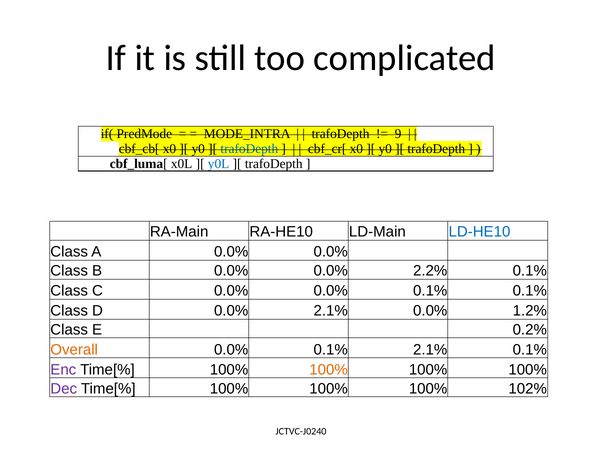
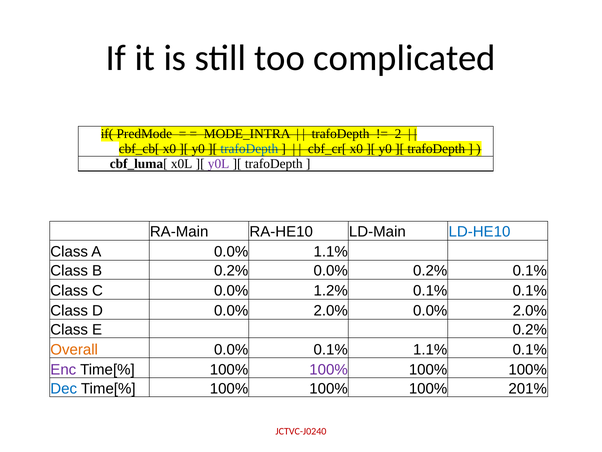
9: 9 -> 2
y0L colour: blue -> purple
A 0.0% 0.0%: 0.0% -> 1.1%
B 0.0%: 0.0% -> 0.2%
0.0% 2.2%: 2.2% -> 0.2%
C 0.0% 0.0%: 0.0% -> 1.2%
D 0.0% 2.1%: 2.1% -> 2.0%
1.2% at (530, 310): 1.2% -> 2.0%
0.1% 2.1%: 2.1% -> 1.1%
100% at (329, 369) colour: orange -> purple
Dec colour: purple -> blue
102%: 102% -> 201%
JCTVC-J0240 colour: black -> red
